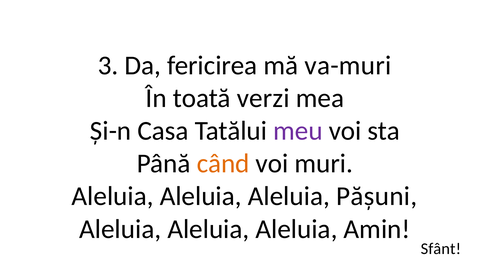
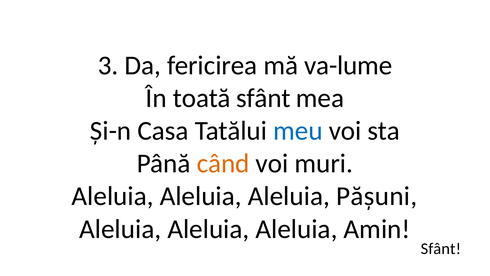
va-muri: va-muri -> va-lume
toată verzi: verzi -> sfânt
meu colour: purple -> blue
